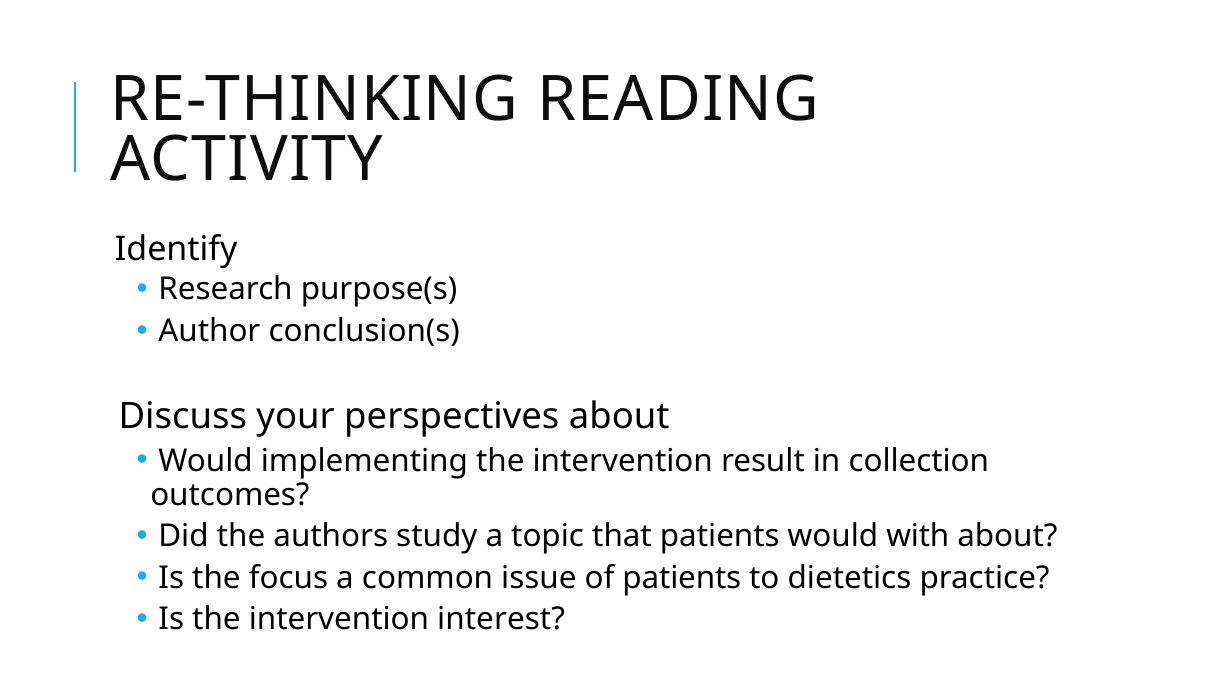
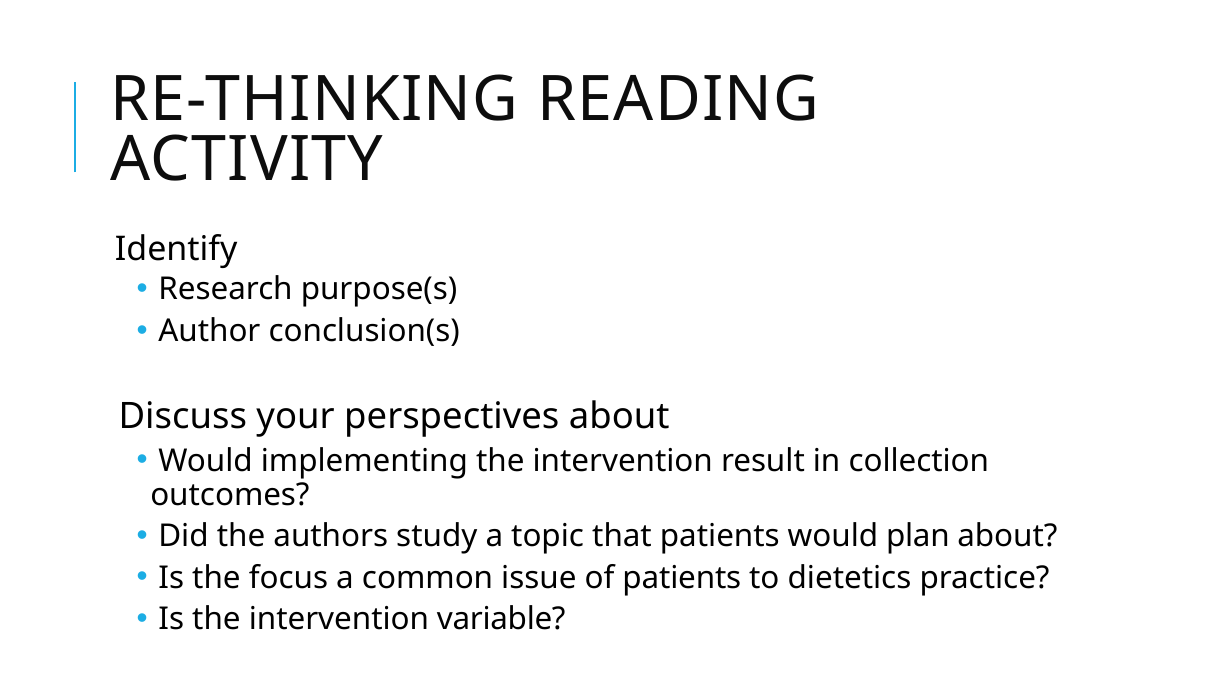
with: with -> plan
interest: interest -> variable
